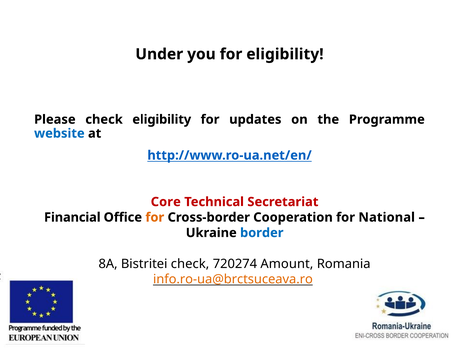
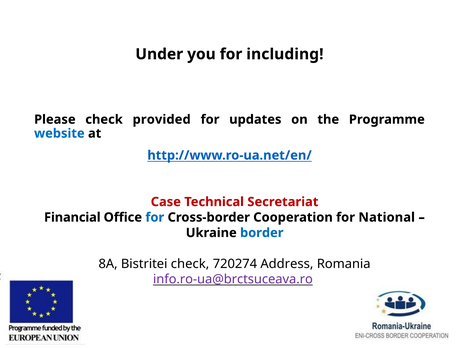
for eligibility: eligibility -> including
check eligibility: eligibility -> provided
Core: Core -> Case
for at (155, 217) colour: orange -> blue
Amount: Amount -> Address
info.ro-ua@brctsuceava.ro colour: orange -> purple
